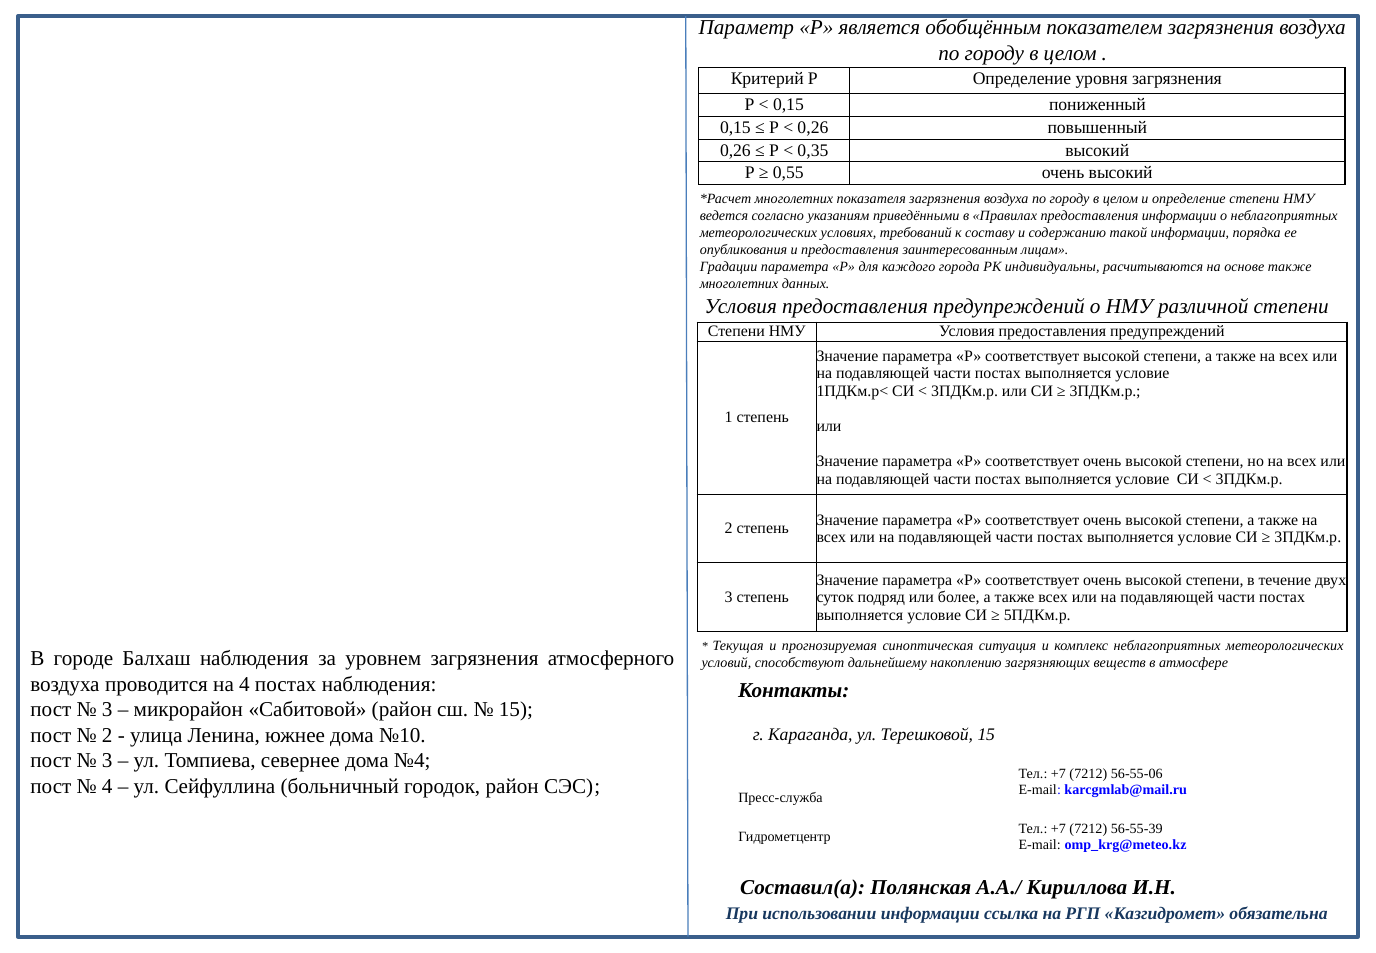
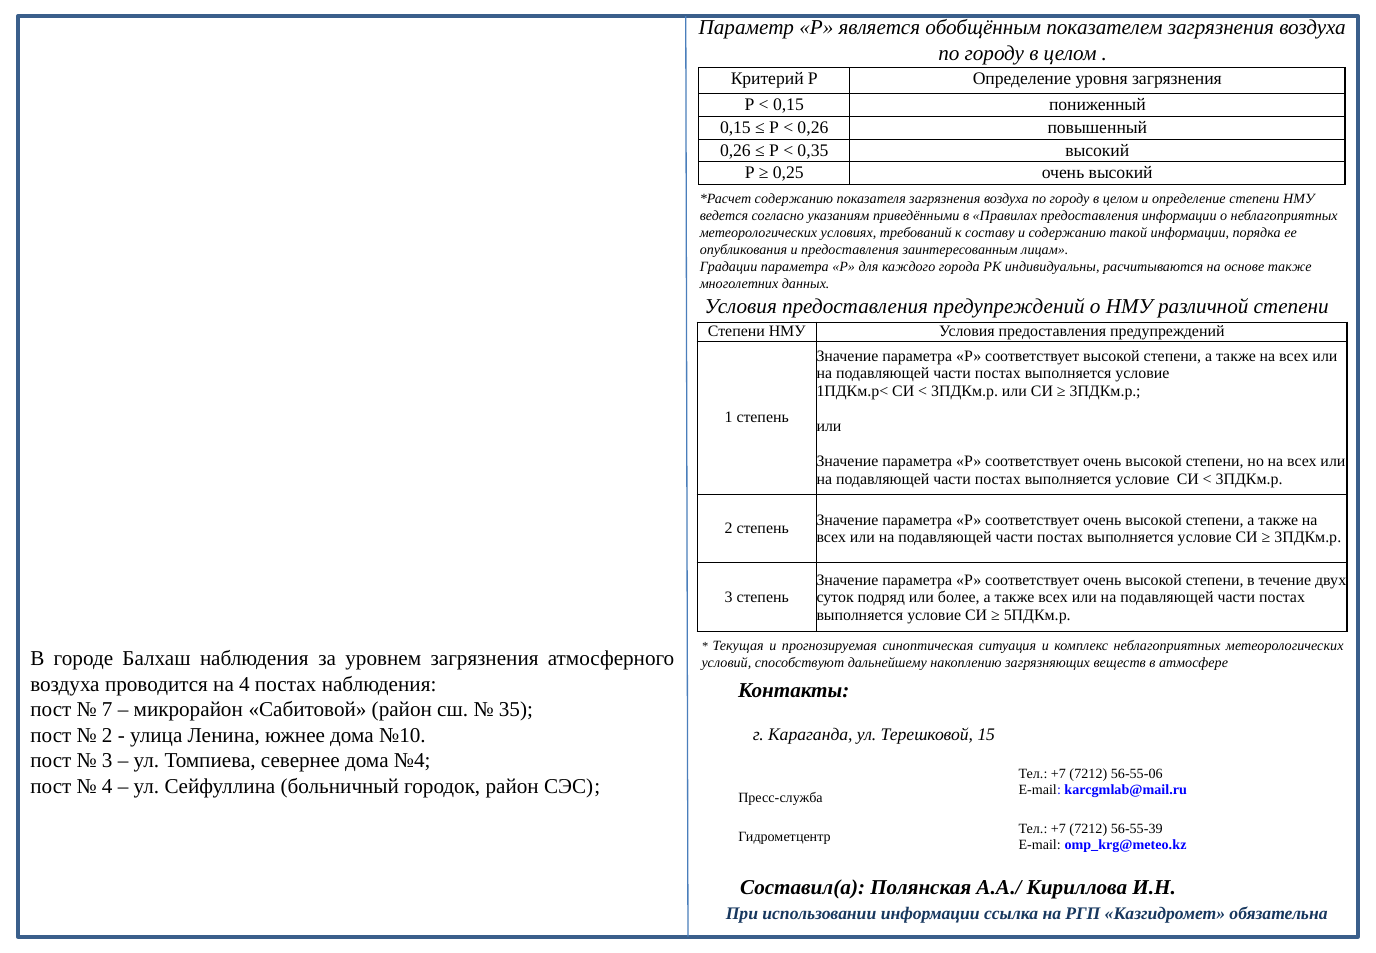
0,55: 0,55 -> 0,25
многолетних at (794, 199): многолетних -> содержанию
3 at (107, 709): 3 -> 7
15 at (516, 709): 15 -> 35
